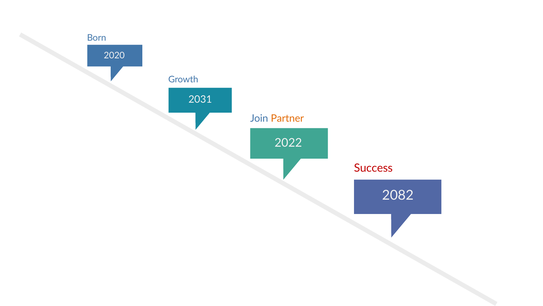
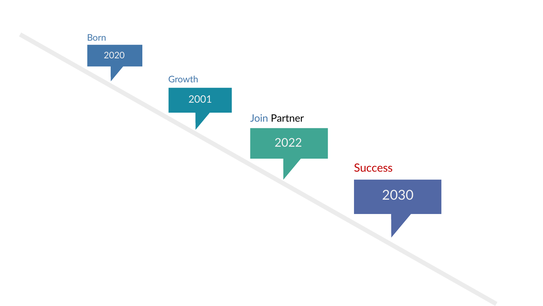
2031: 2031 -> 2001
Partner colour: orange -> black
2082: 2082 -> 2030
